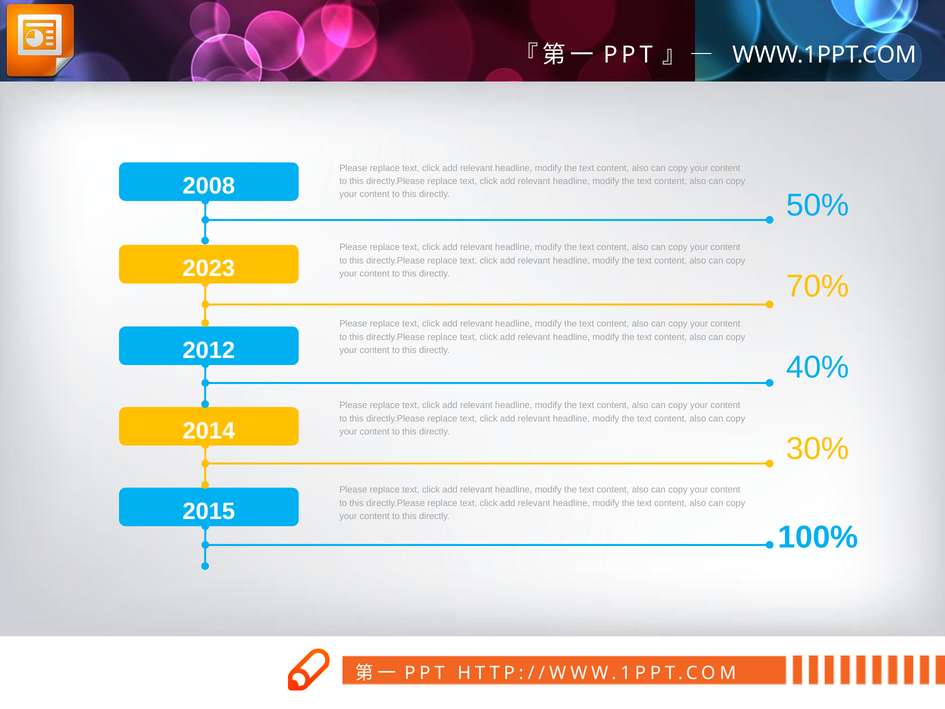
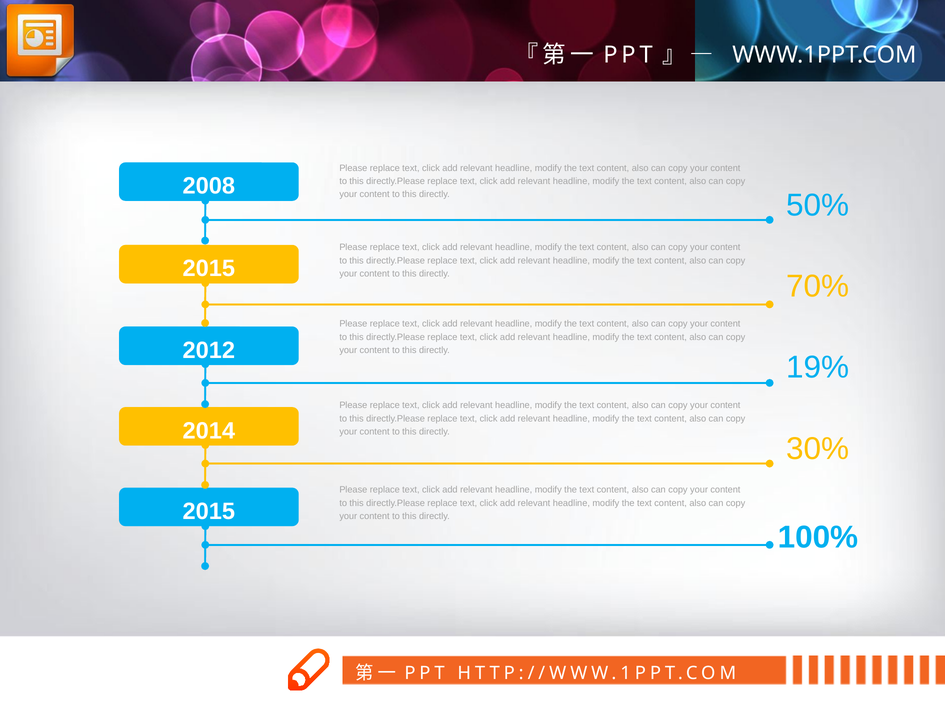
2023 at (209, 269): 2023 -> 2015
40%: 40% -> 19%
